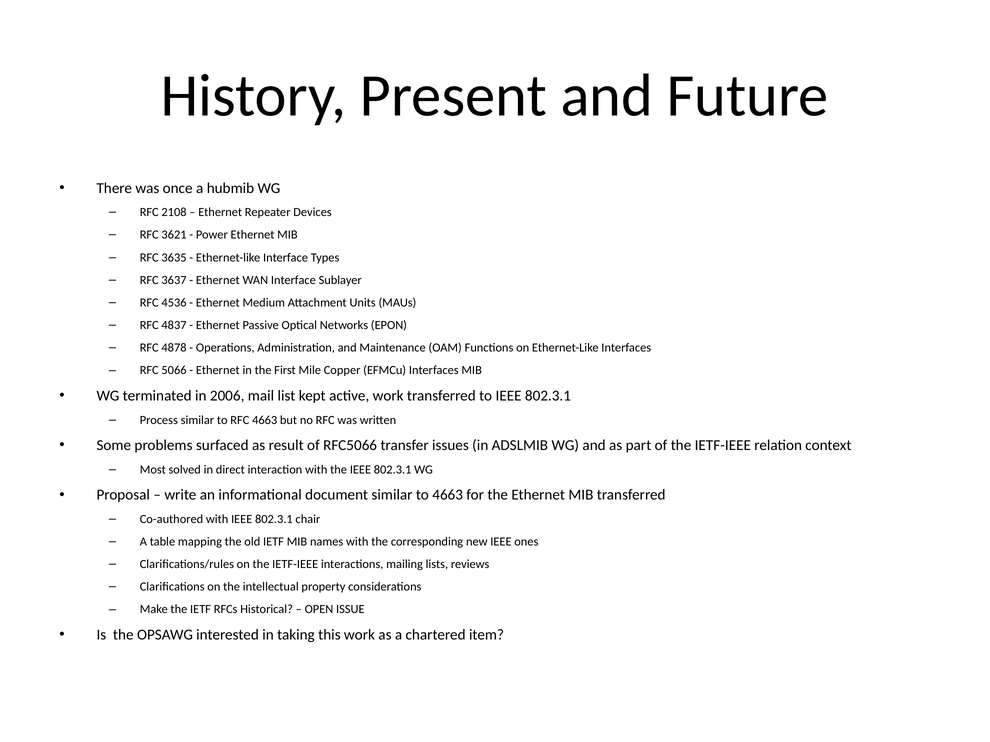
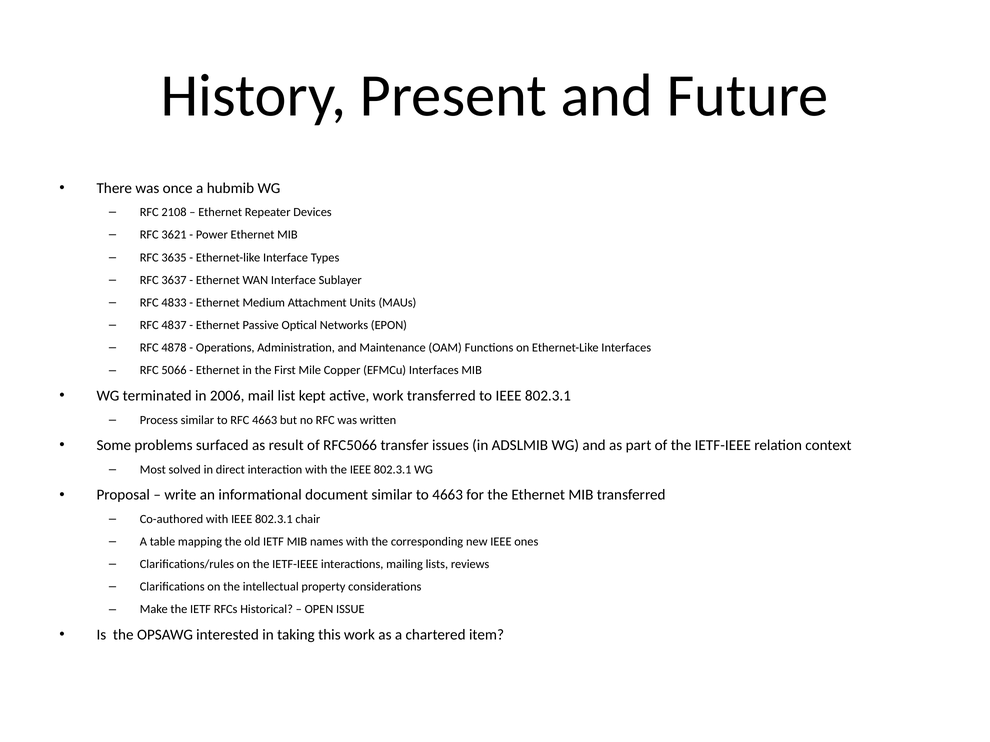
4536: 4536 -> 4833
